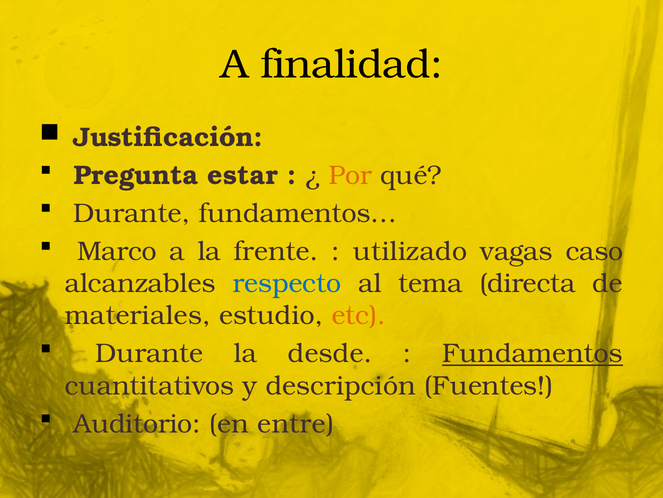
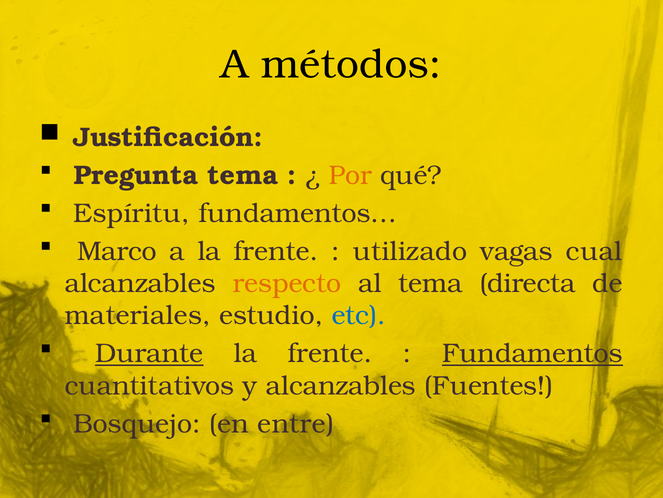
finalidad: finalidad -> métodos
Pregunta estar: estar -> tema
Durante at (132, 213): Durante -> Espíritu
caso: caso -> cual
respecto colour: blue -> orange
etc colour: orange -> blue
Durante at (149, 353) underline: none -> present
desde at (330, 353): desde -> frente
y descripción: descripción -> alcanzables
Auditorio: Auditorio -> Bosquejo
